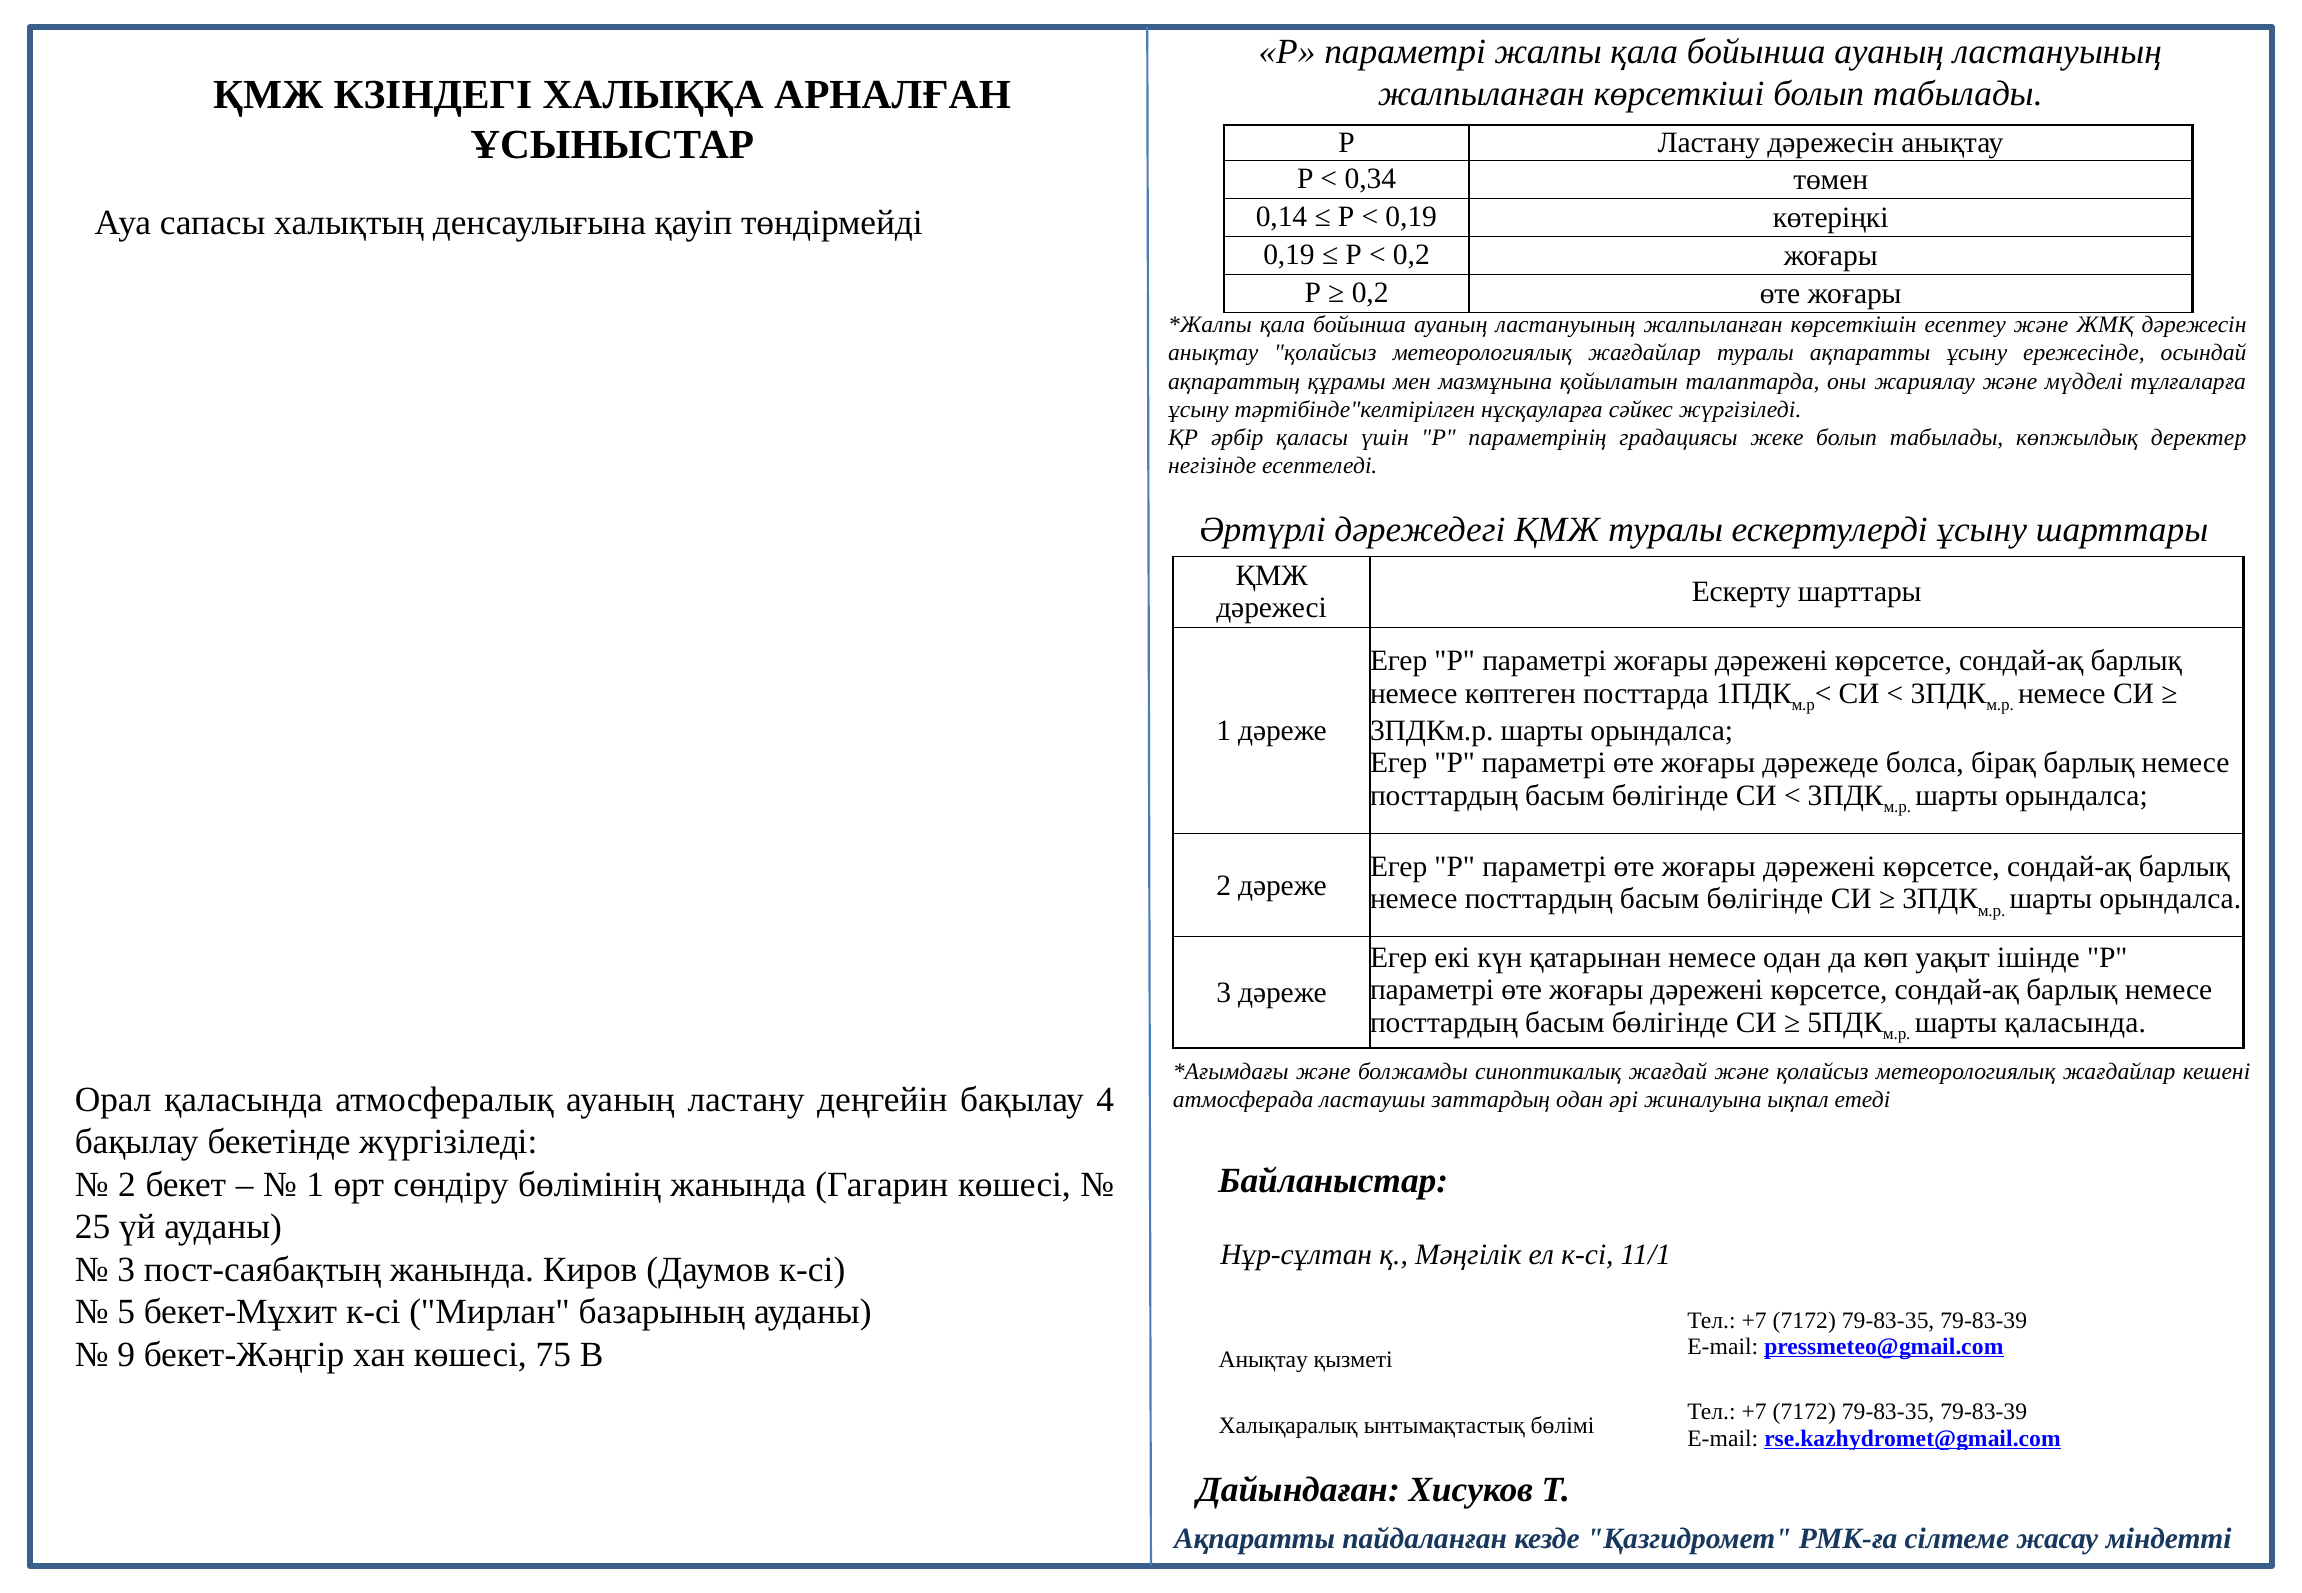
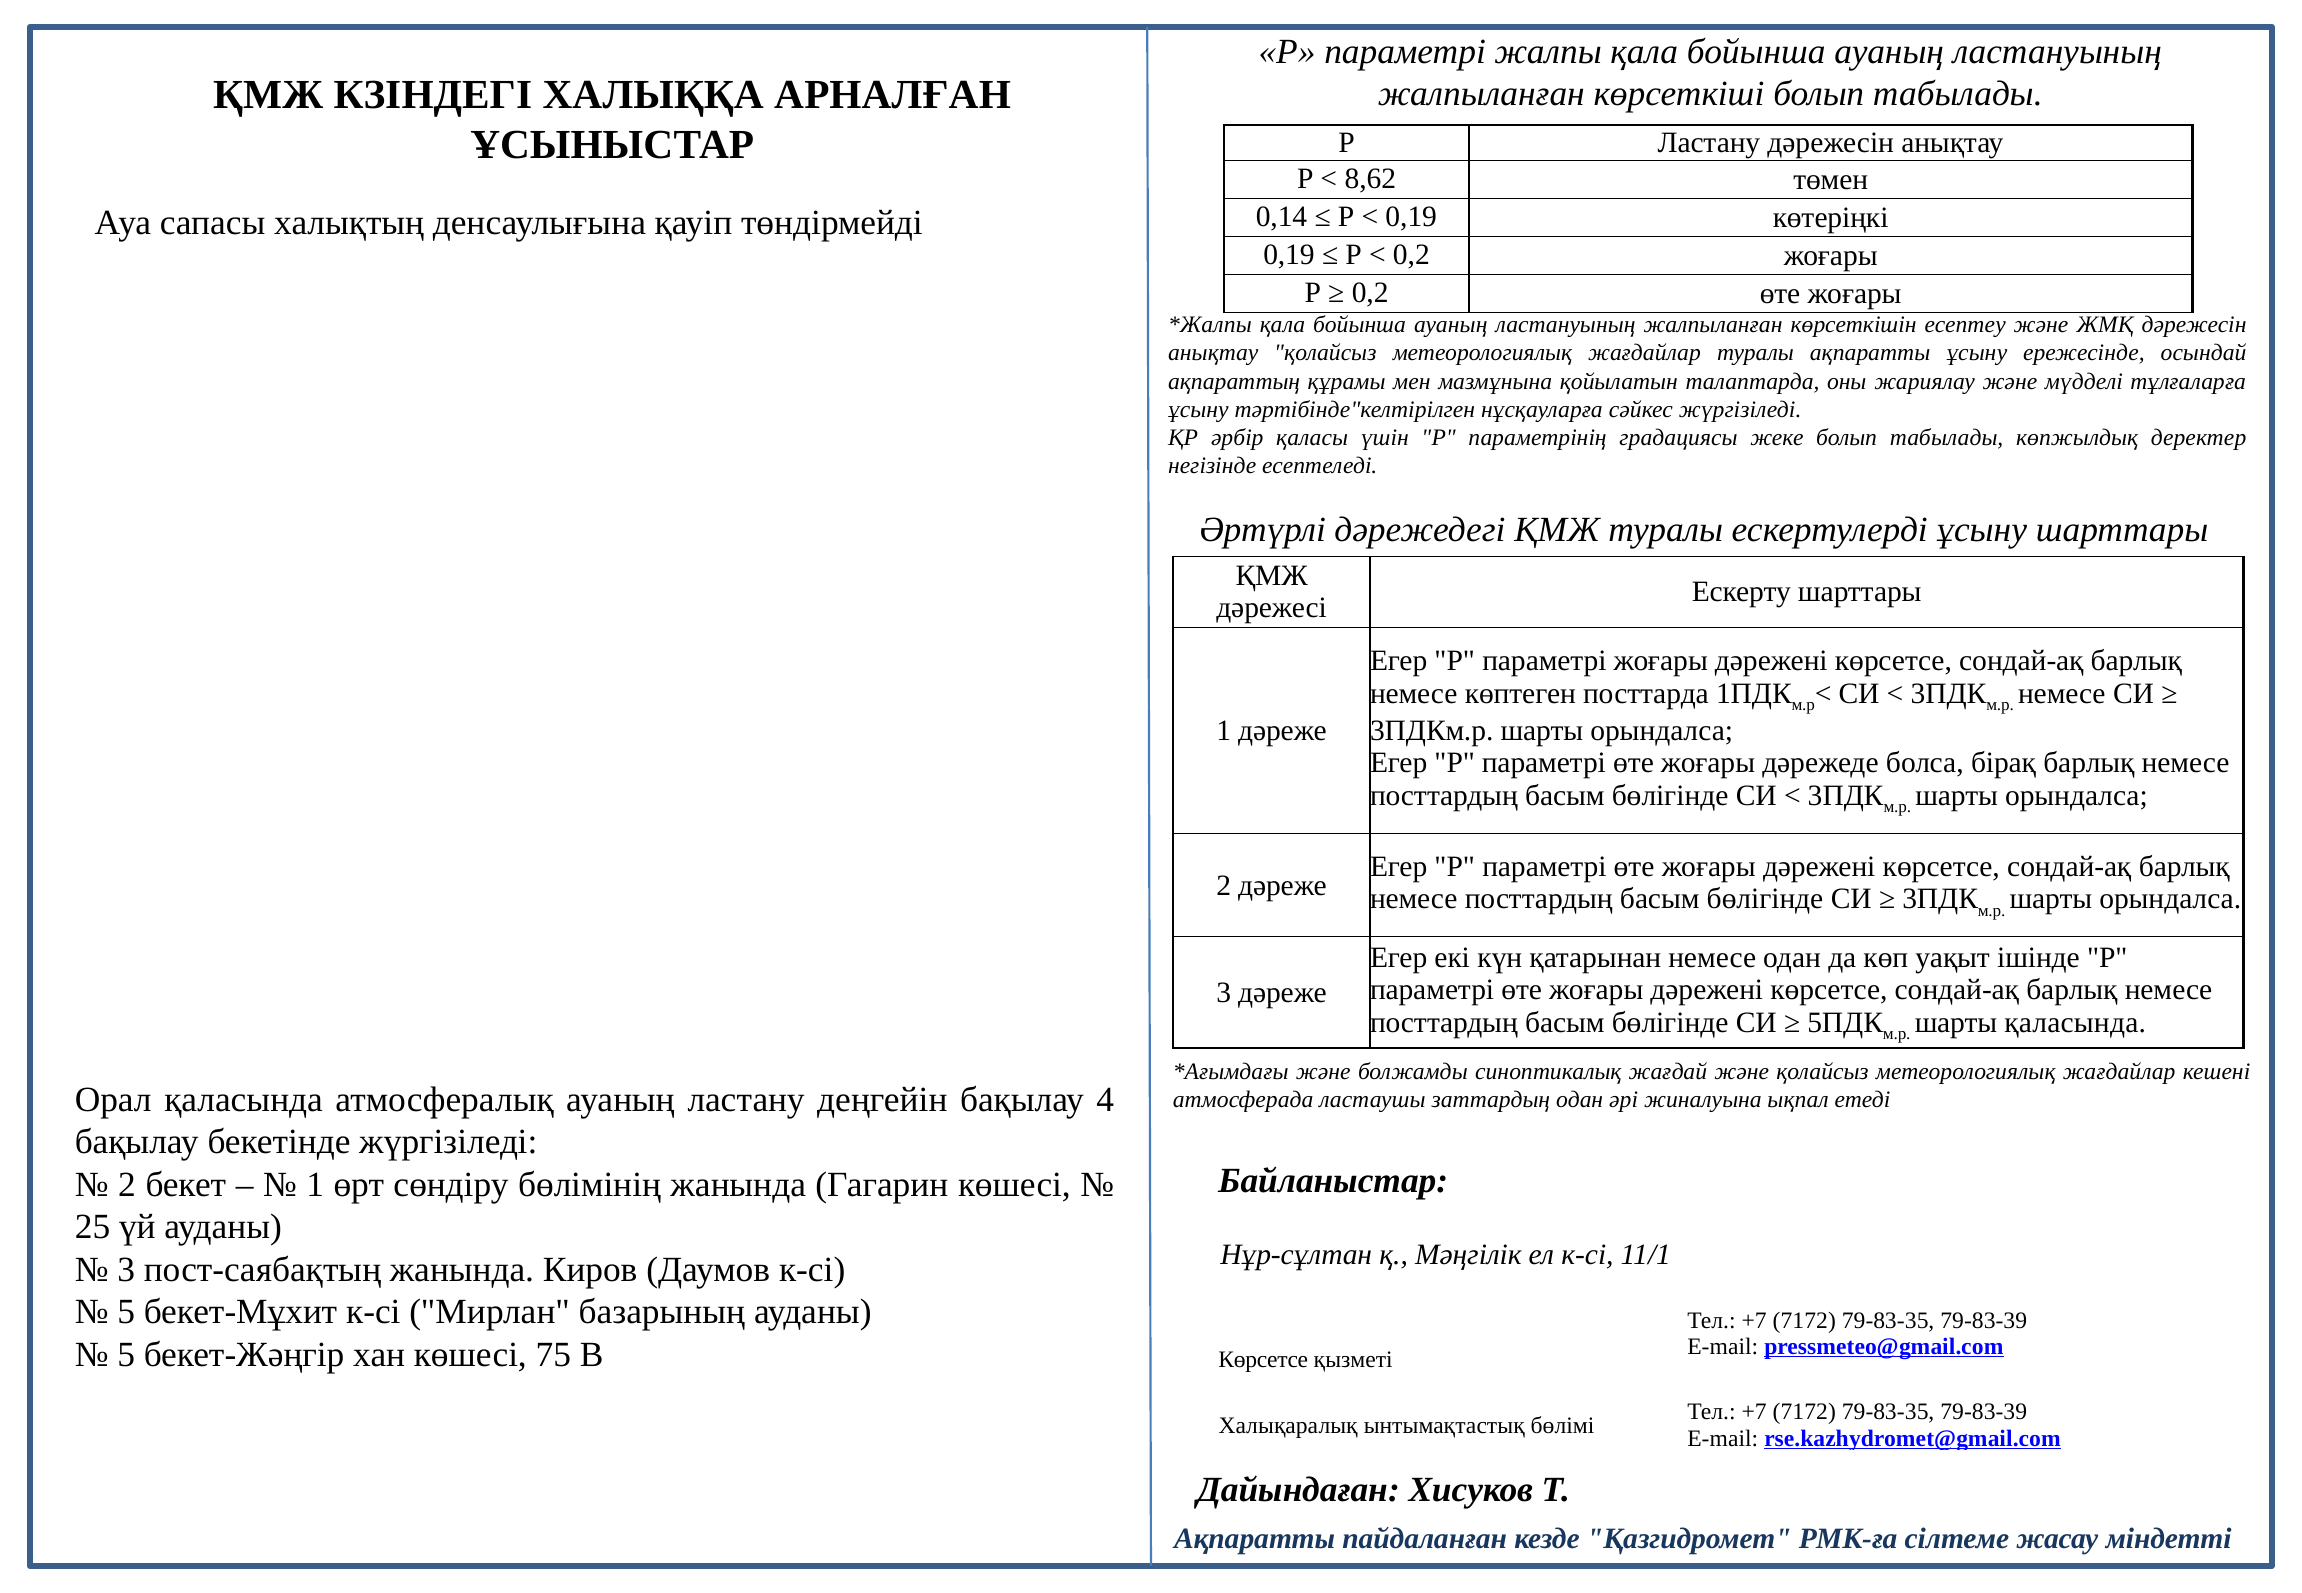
0,34: 0,34 -> 8,62
9 at (126, 1355): 9 -> 5
Анықтау at (1263, 1360): Анықтау -> Көрсетсе
